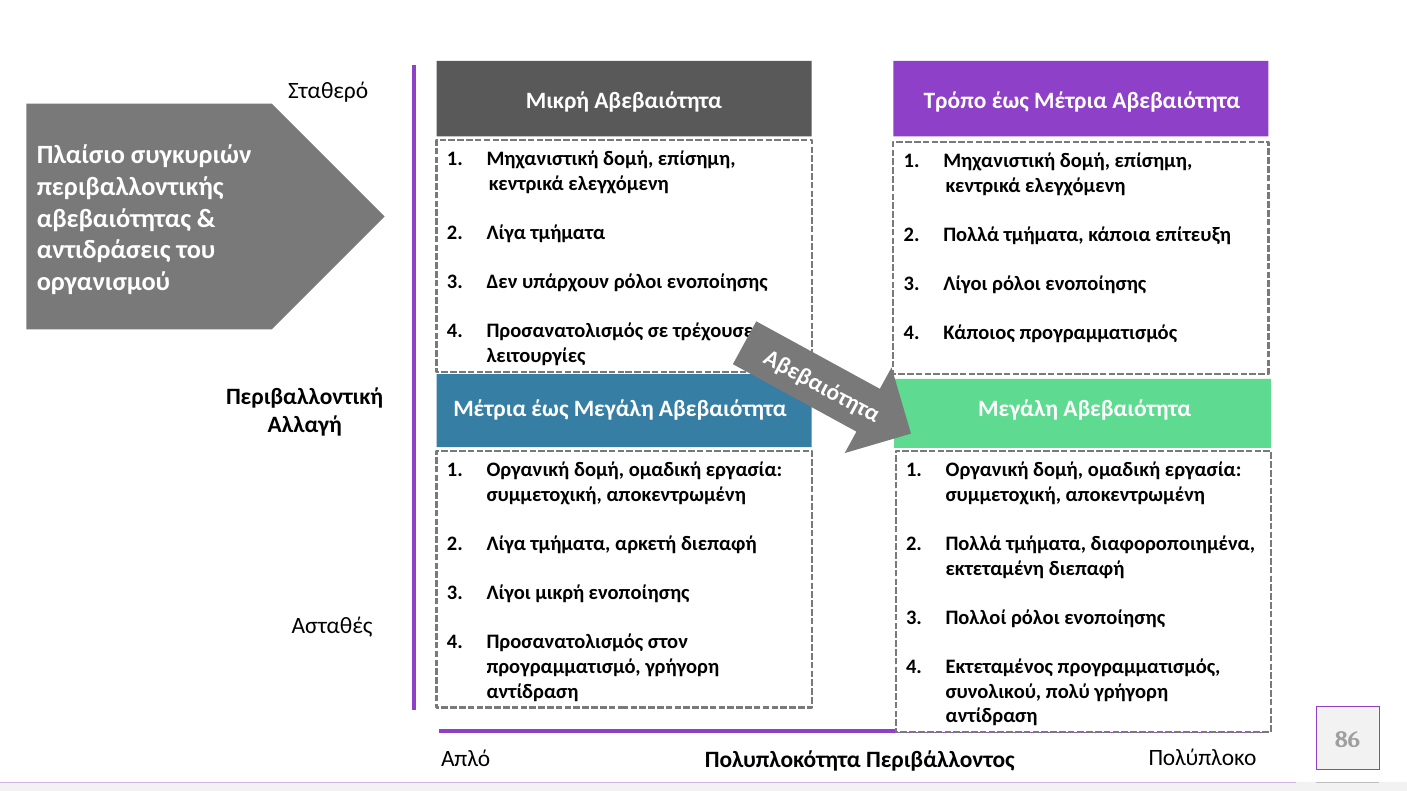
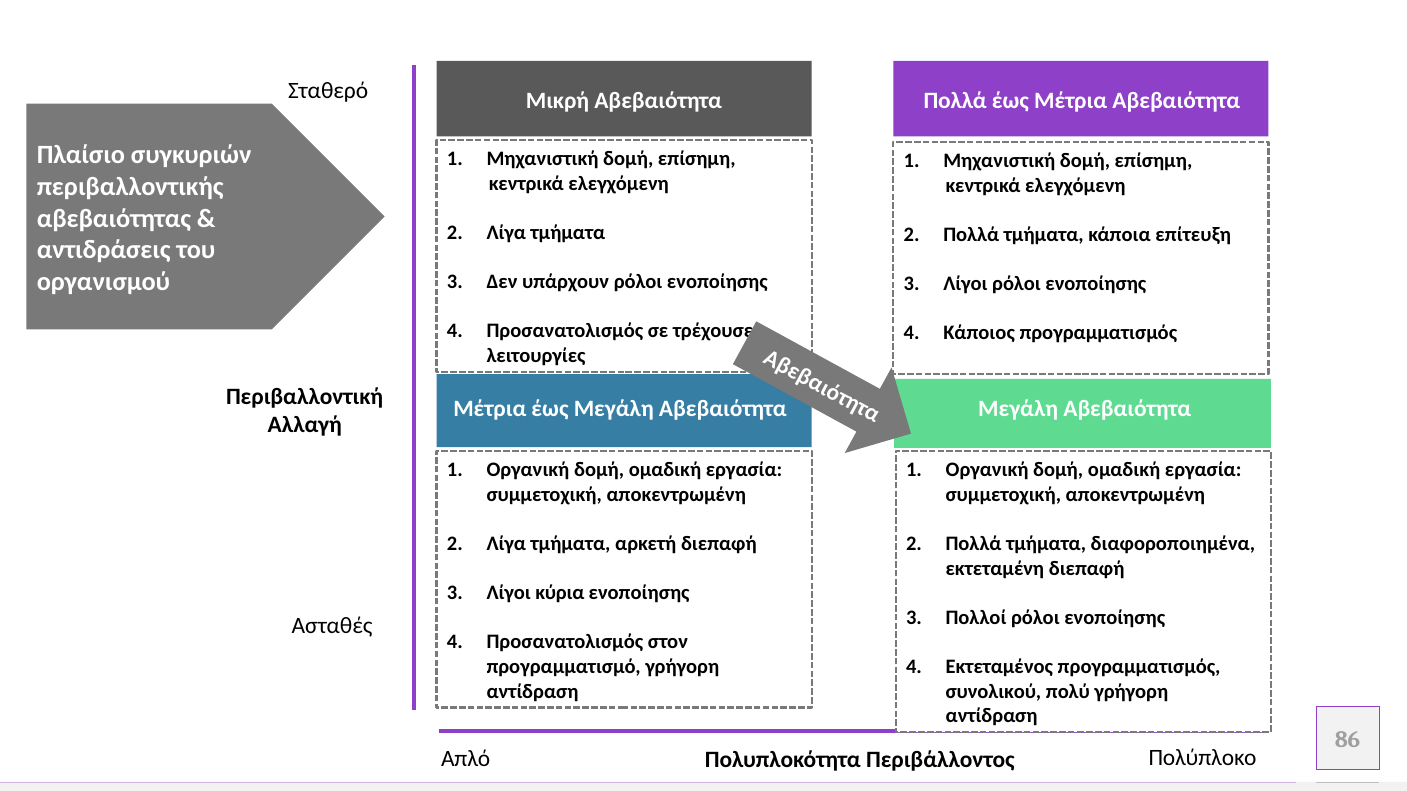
Αβεβαιότητα Τρόπο: Τρόπο -> Πολλά
Λίγοι μικρή: μικρή -> κύρια
